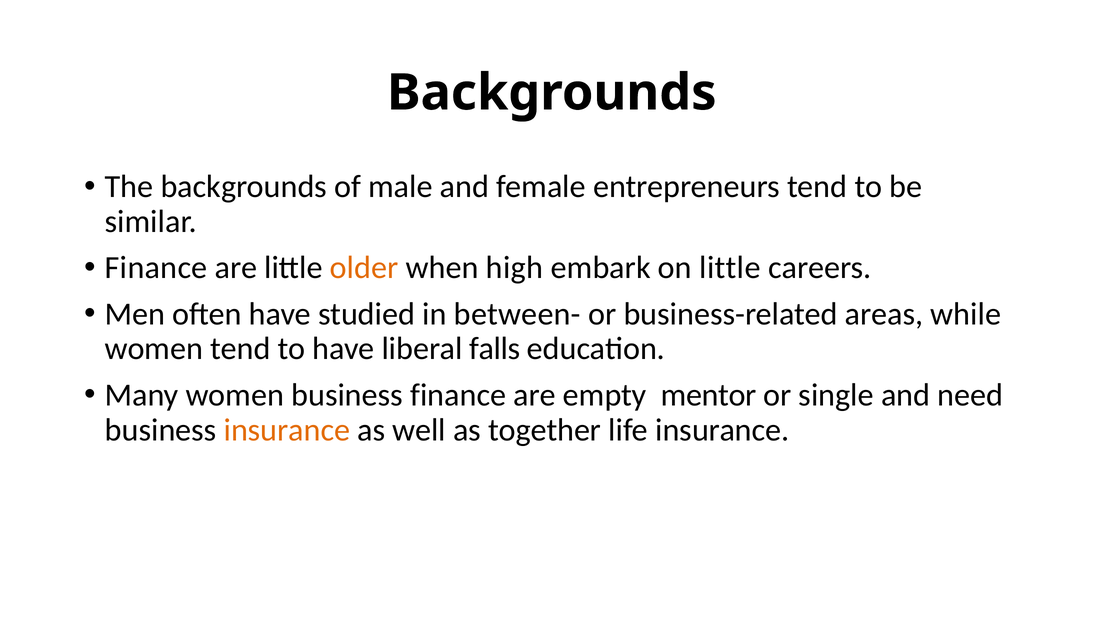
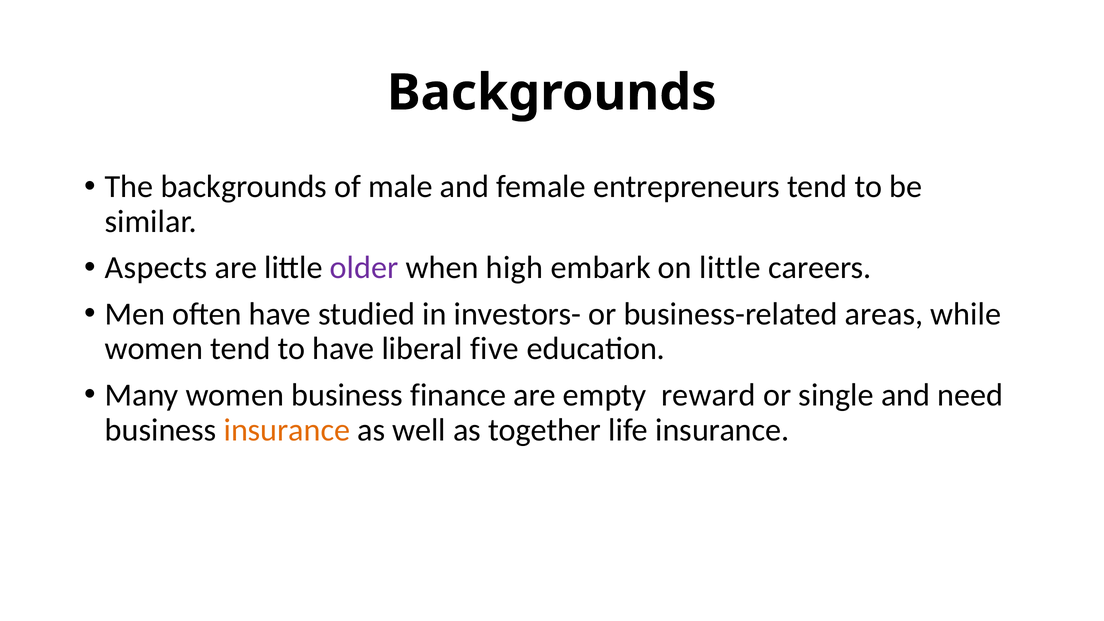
Finance at (156, 268): Finance -> Aspects
older colour: orange -> purple
between-: between- -> investors-
falls: falls -> five
mentor: mentor -> reward
